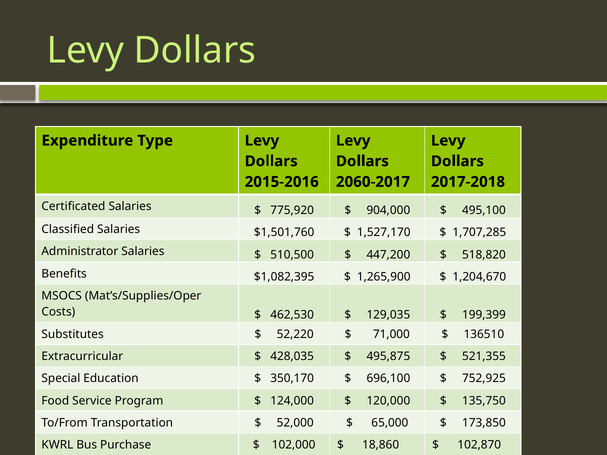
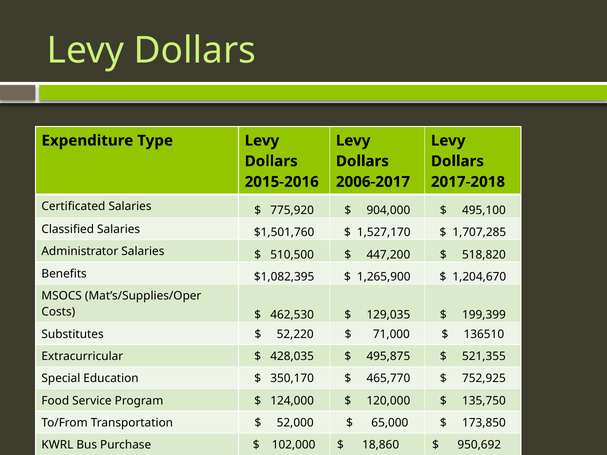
2060-2017: 2060-2017 -> 2006-2017
696,100: 696,100 -> 465,770
102,870: 102,870 -> 950,692
